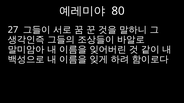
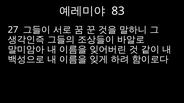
80: 80 -> 83
